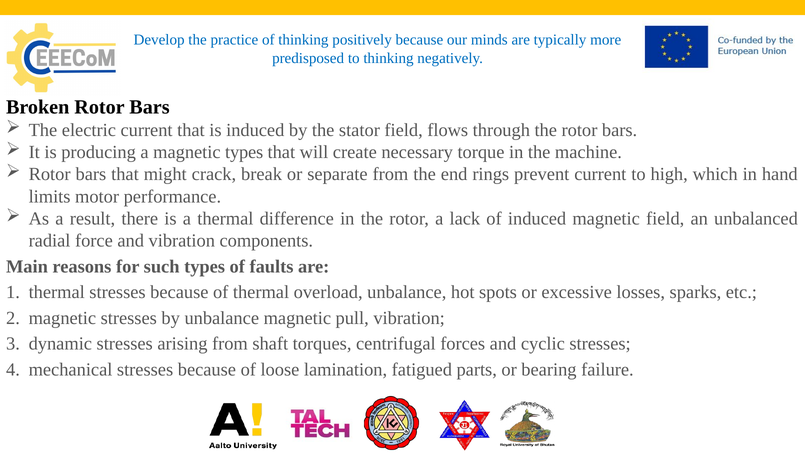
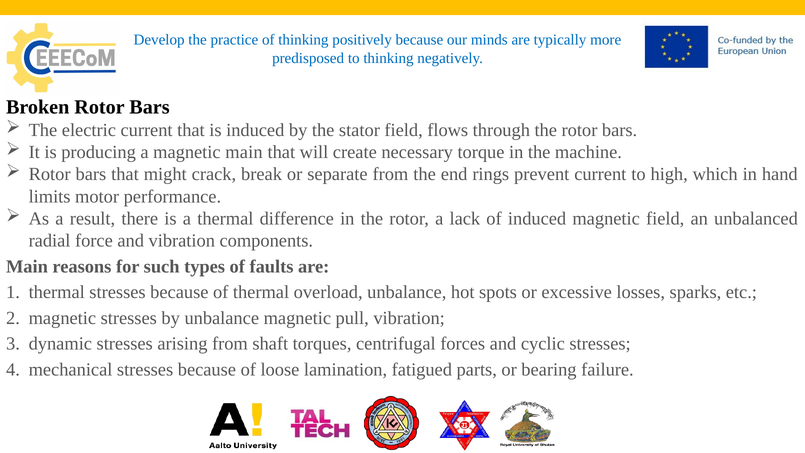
magnetic types: types -> main
